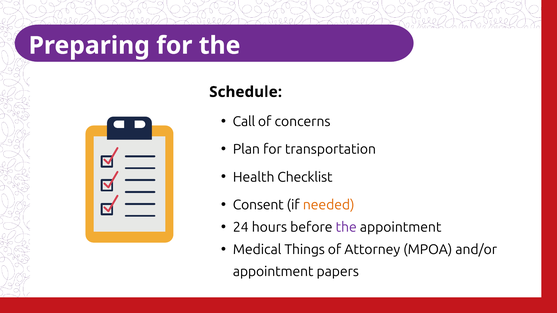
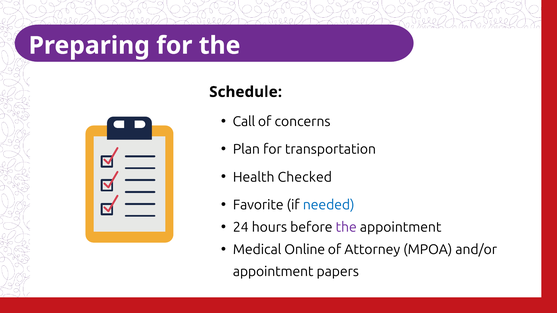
Checklist: Checklist -> Checked
Consent: Consent -> Favorite
needed colour: orange -> blue
Things: Things -> Online
